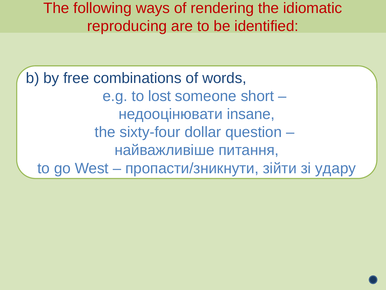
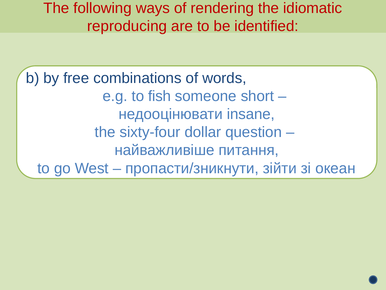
lost: lost -> fish
удару: удару -> океан
